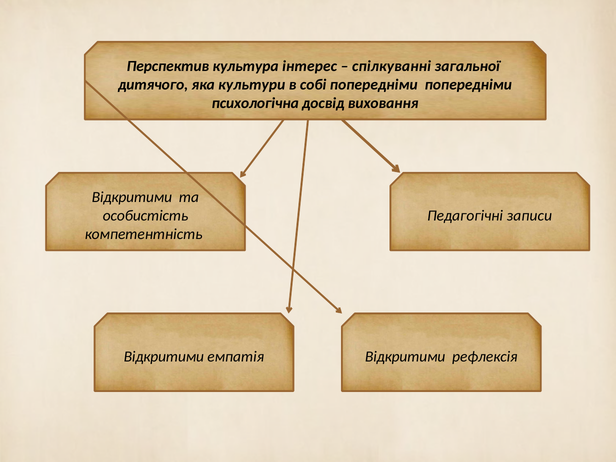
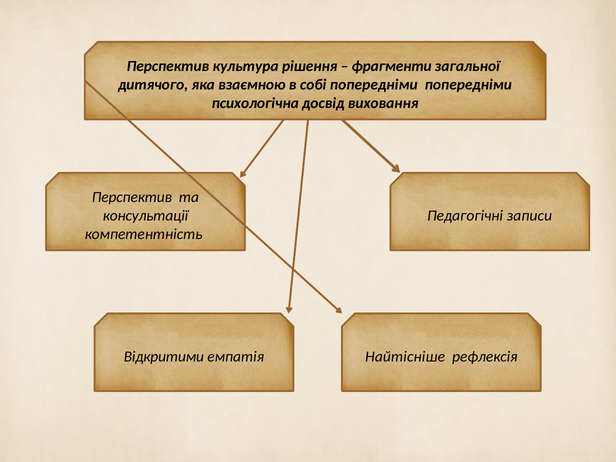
інтерес: інтерес -> рішення
спілкуванні: спілкуванні -> фрагменти
культури: культури -> взаємною
Відкритими at (132, 197): Відкритими -> Перспектив
особистість: особистість -> консультації
емпатія Відкритими: Відкритими -> Найтісніше
